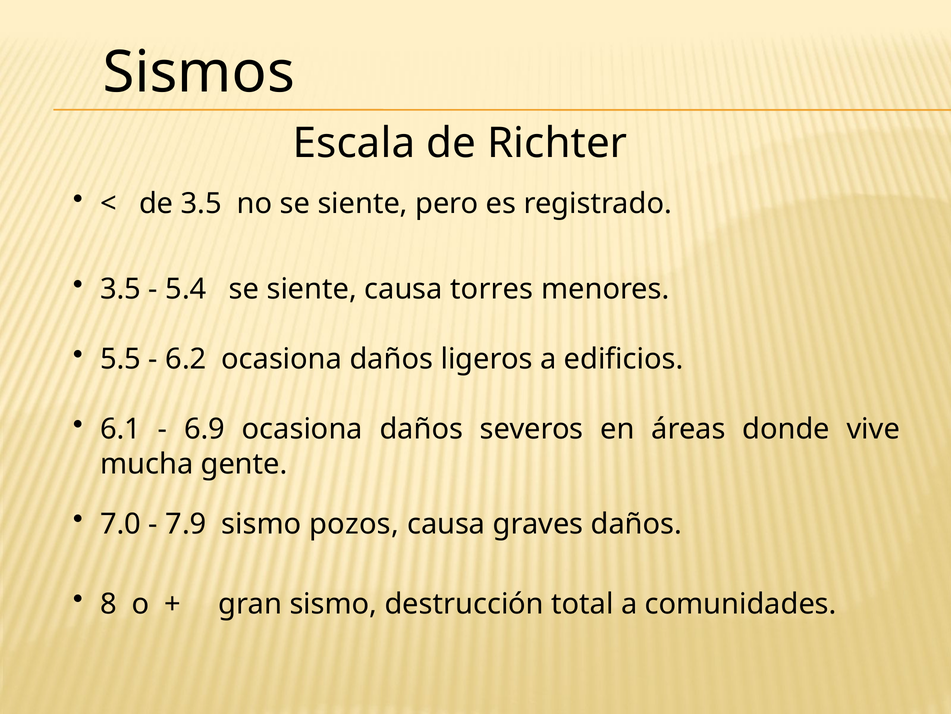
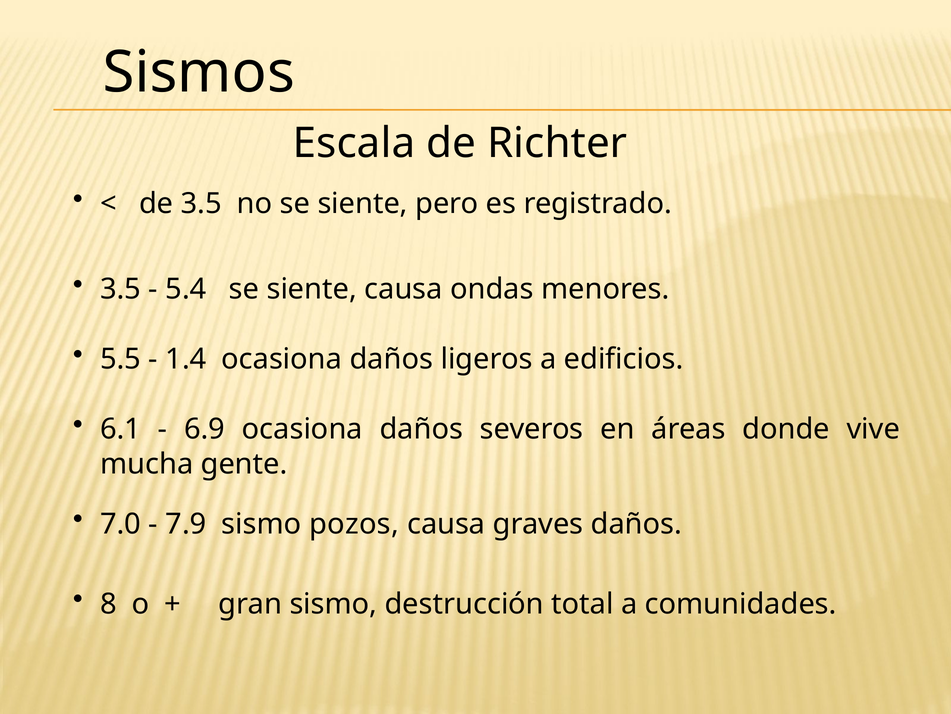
torres: torres -> ondas
6.2: 6.2 -> 1.4
